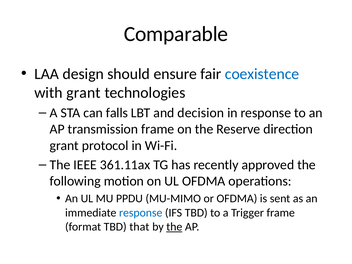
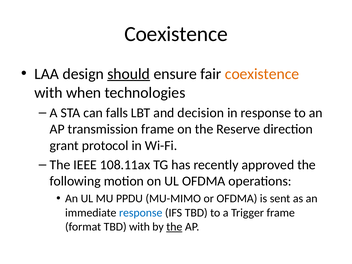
Comparable at (176, 34): Comparable -> Coexistence
should underline: none -> present
coexistence at (262, 74) colour: blue -> orange
with grant: grant -> when
361.11ax: 361.11ax -> 108.11ax
TBD that: that -> with
